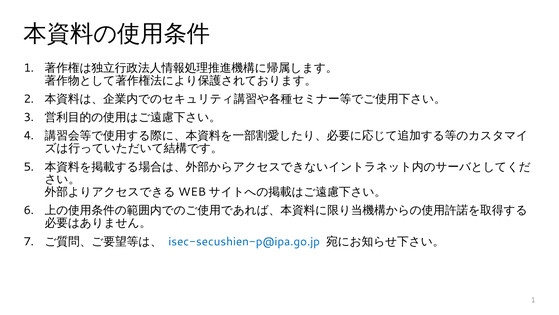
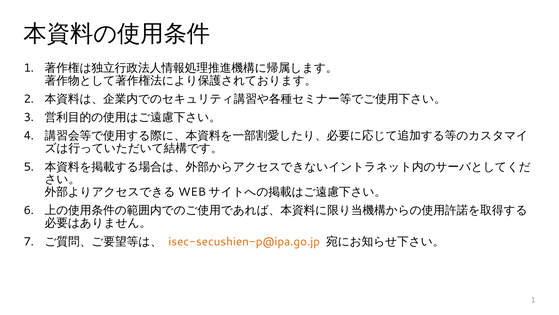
isec-secushien-p@ipa.go.jp colour: blue -> orange
